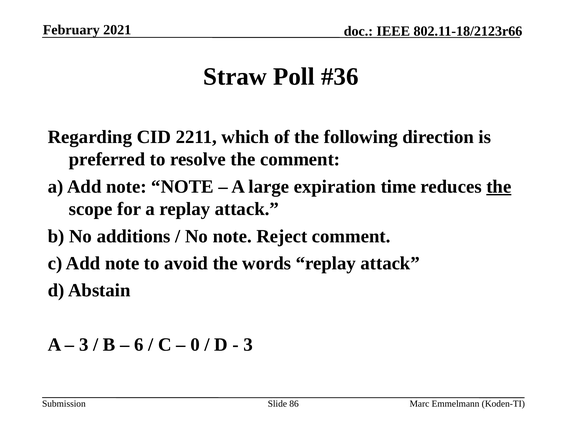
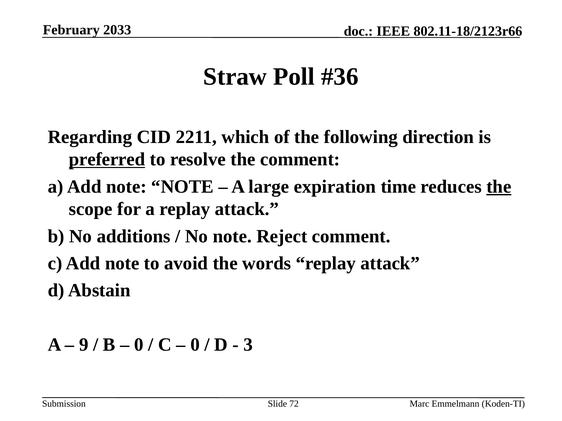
2021: 2021 -> 2033
preferred underline: none -> present
3 at (84, 345): 3 -> 9
6 at (139, 345): 6 -> 0
86: 86 -> 72
